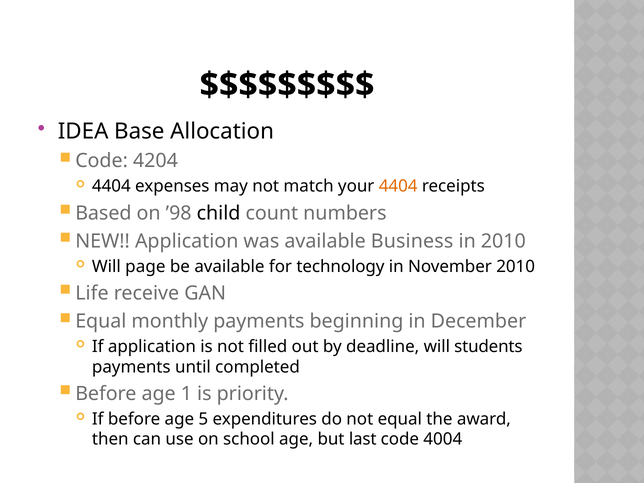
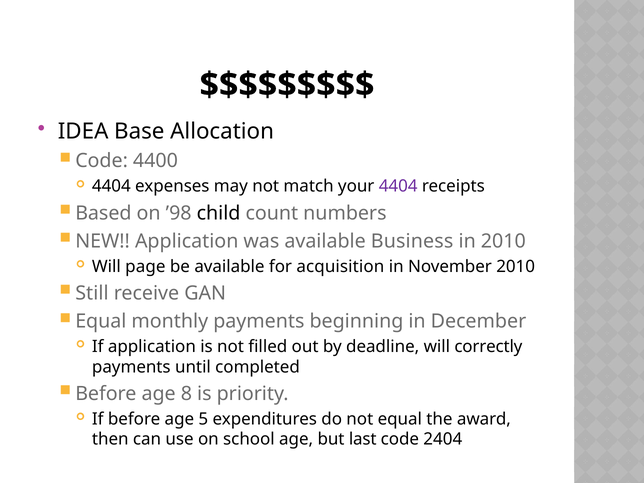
4204: 4204 -> 4400
4404 at (398, 186) colour: orange -> purple
technology: technology -> acquisition
Life: Life -> Still
students: students -> correctly
1: 1 -> 8
4004: 4004 -> 2404
